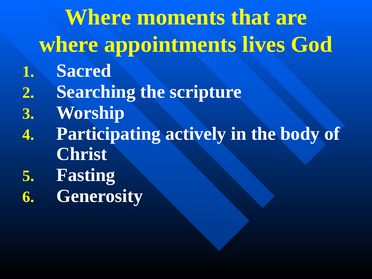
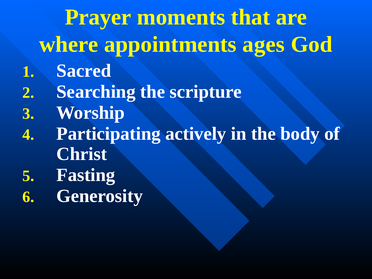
Where at (98, 17): Where -> Prayer
lives: lives -> ages
